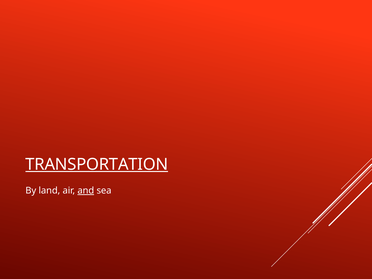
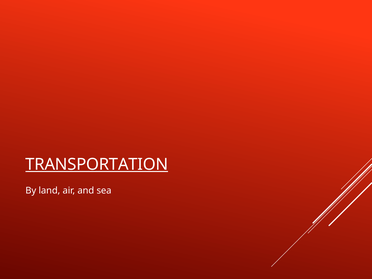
and underline: present -> none
